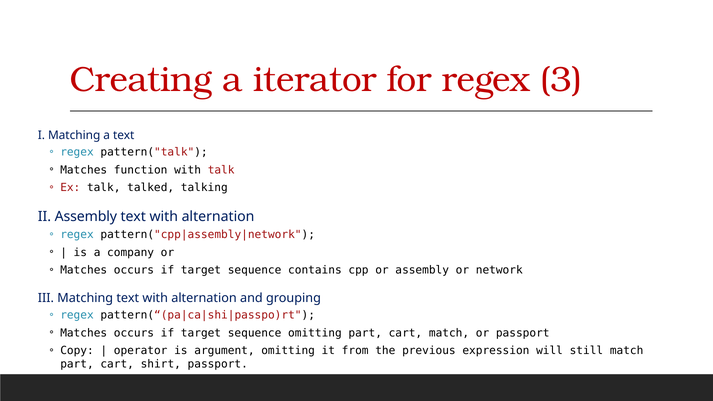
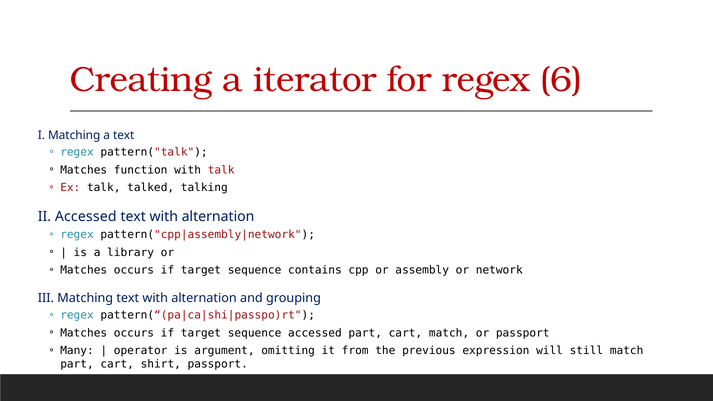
3: 3 -> 6
II Assembly: Assembly -> Accessed
company: company -> library
sequence omitting: omitting -> accessed
Copy: Copy -> Many
